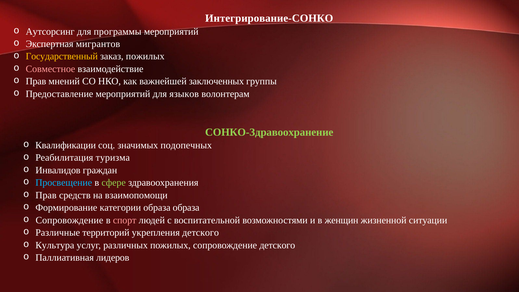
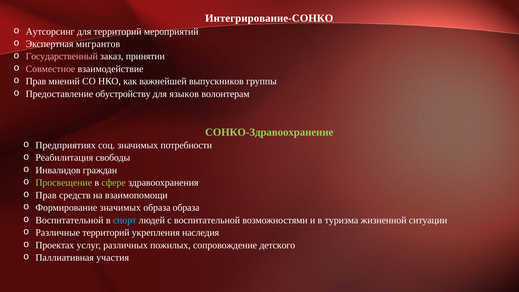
для программы: программы -> территорий
Государственный colour: yellow -> pink
заказ пожилых: пожилых -> принятии
заключенных: заключенных -> выпускников
Предоставление мероприятий: мероприятий -> обустройству
Квалификации: Квалификации -> Предприятиях
подопечных: подопечных -> потребности
туризма: туризма -> свободы
Просвещение colour: light blue -> light green
Формирование категории: категории -> значимых
Сопровождение at (69, 220): Сопровождение -> Воспитательной
спорт colour: pink -> light blue
женщин: женщин -> туризма
укрепления детского: детского -> наследия
Культура: Культура -> Проектах
лидеров: лидеров -> участия
